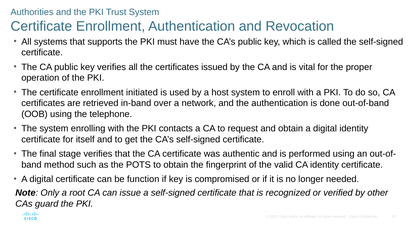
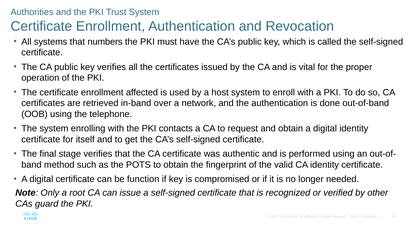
supports: supports -> numbers
initiated: initiated -> affected
